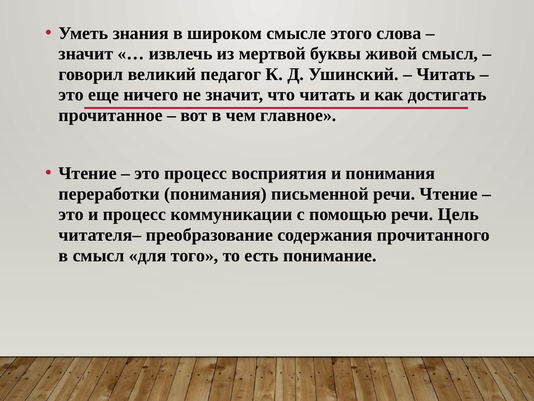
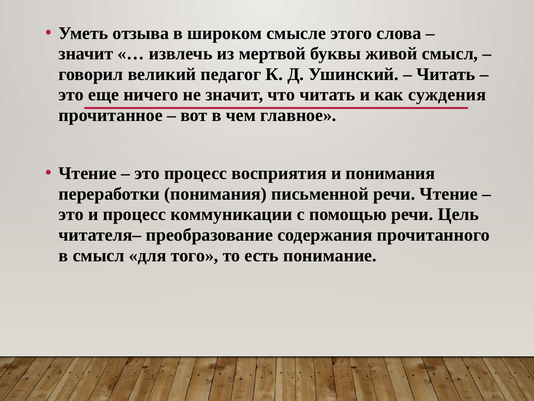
знания: знания -> отзыва
достигать: достигать -> суждения
